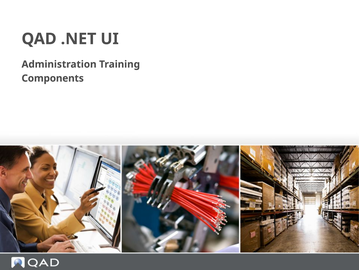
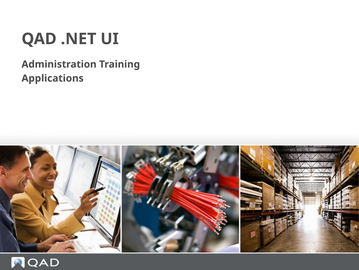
Components: Components -> Applications
